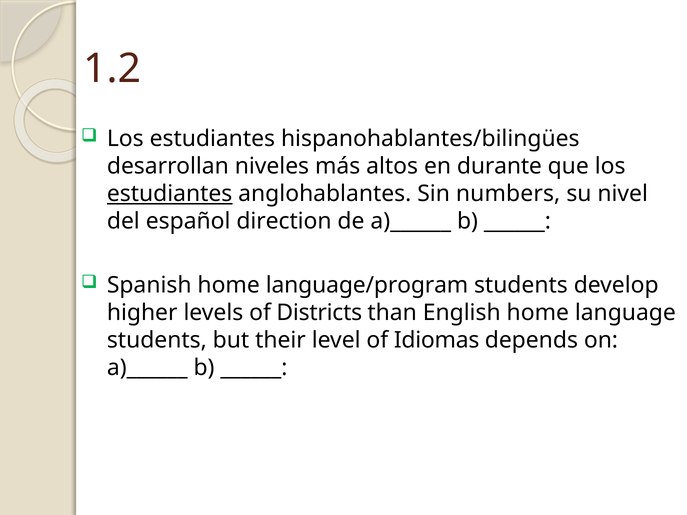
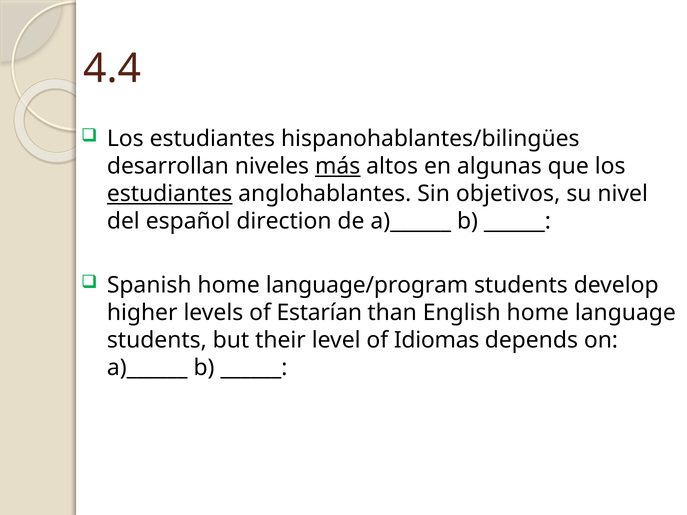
1.2: 1.2 -> 4.4
más underline: none -> present
durante: durante -> algunas
numbers: numbers -> objetivos
Districts: Districts -> Estarían
